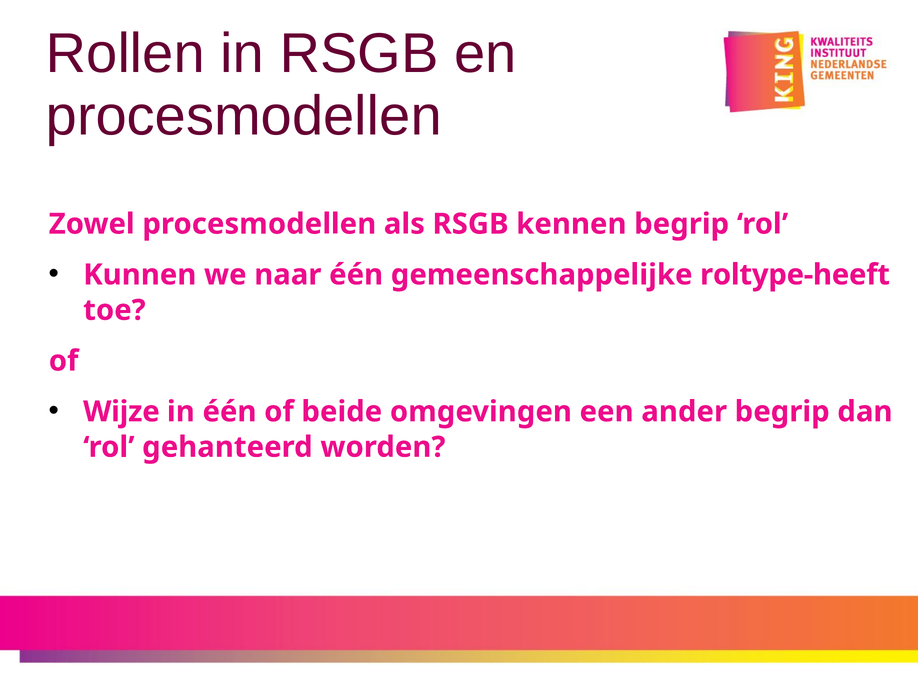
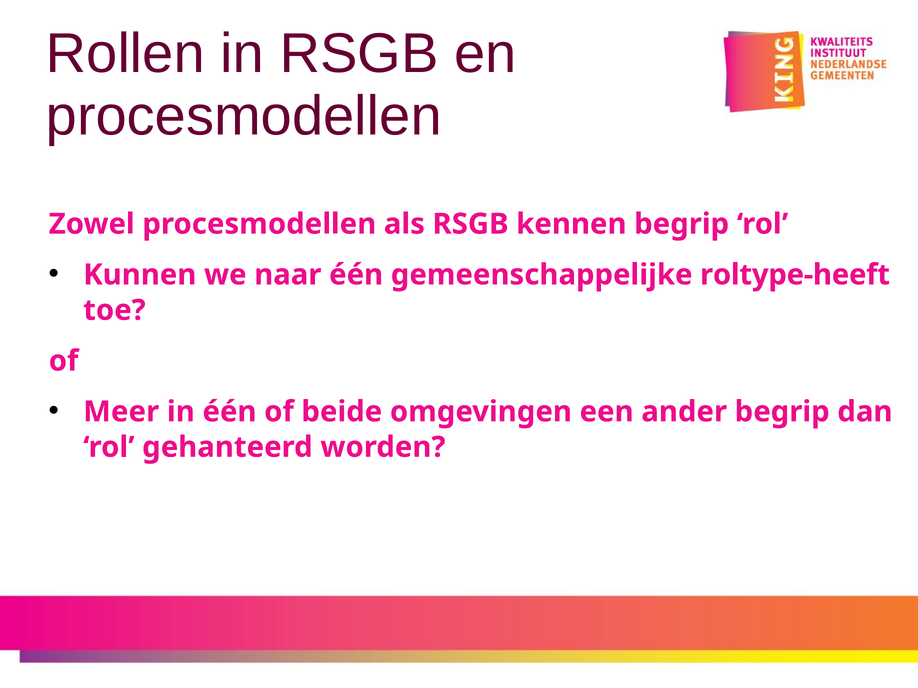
Wijze: Wijze -> Meer
